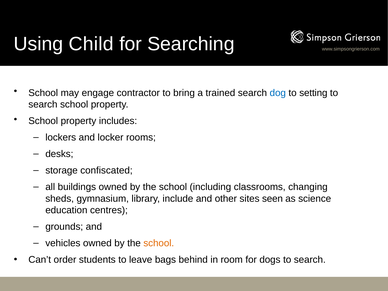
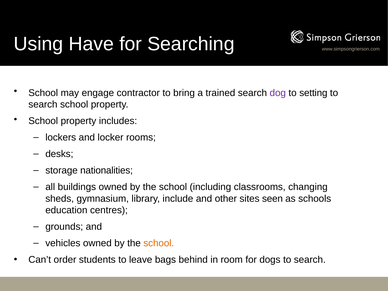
Child: Child -> Have
dog colour: blue -> purple
confiscated: confiscated -> nationalities
science: science -> schools
